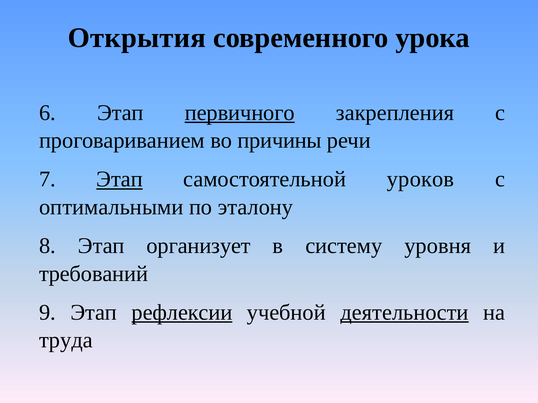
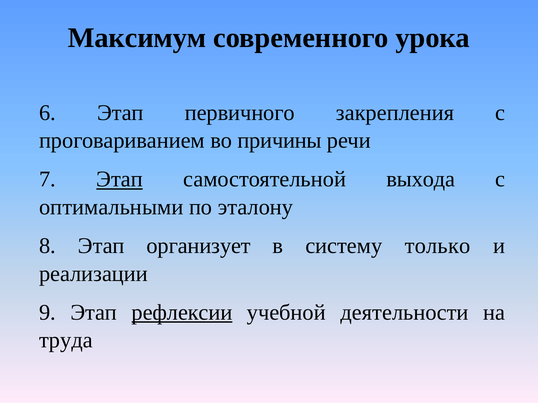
Открытия: Открытия -> Максимум
первичного underline: present -> none
уроков: уроков -> выхода
уровня: уровня -> только
требований: требований -> реализации
деятельности underline: present -> none
